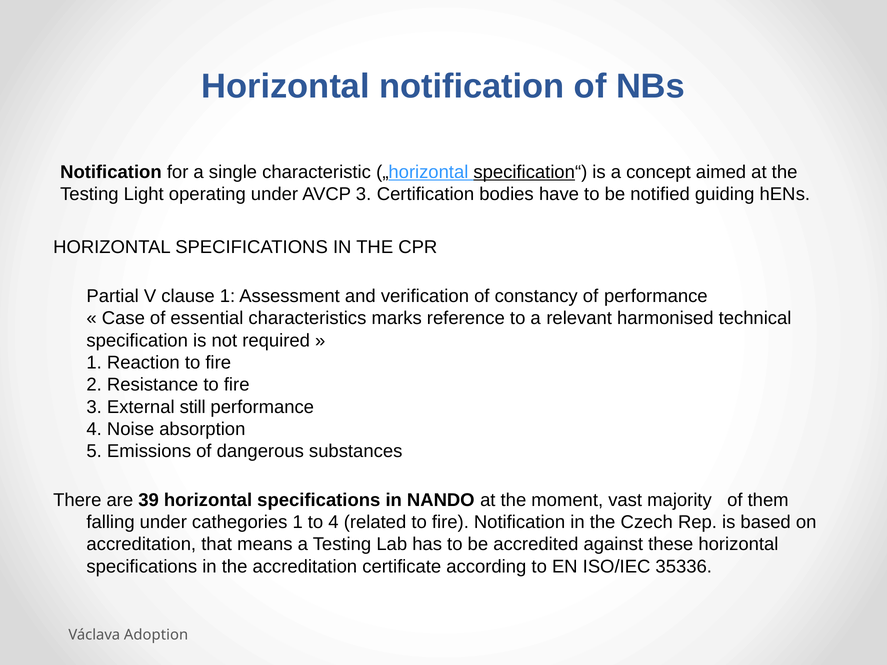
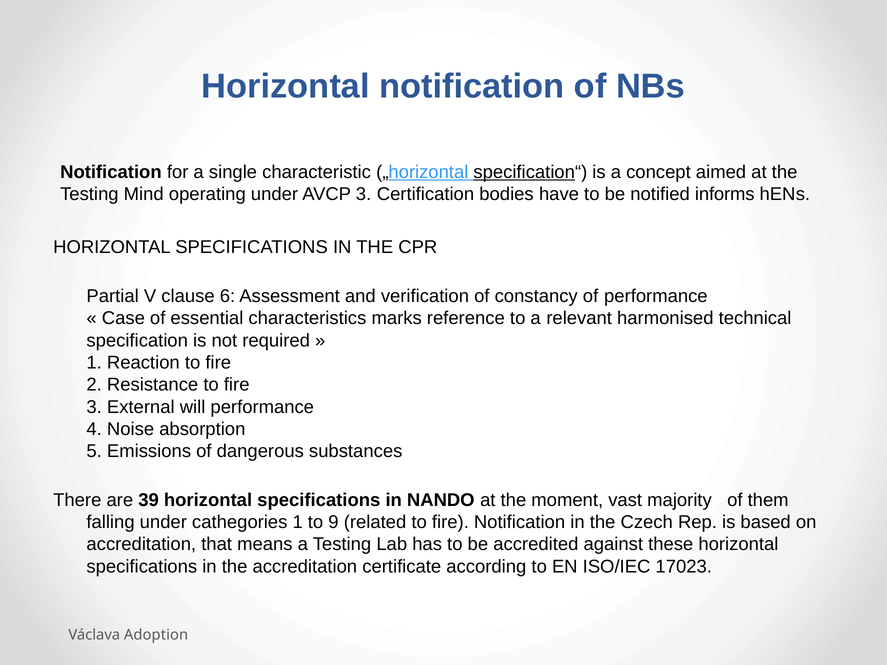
Light: Light -> Mind
guiding: guiding -> informs
clause 1: 1 -> 6
still: still -> will
to 4: 4 -> 9
35336: 35336 -> 17023
